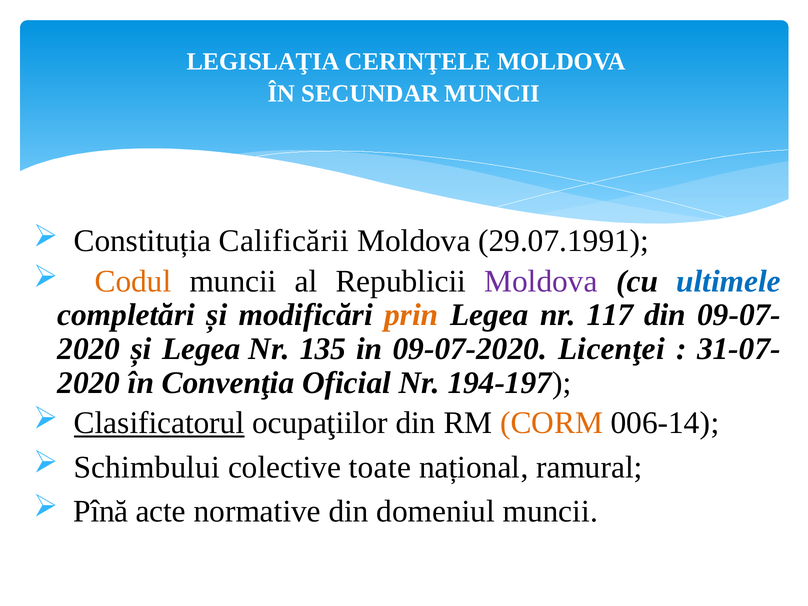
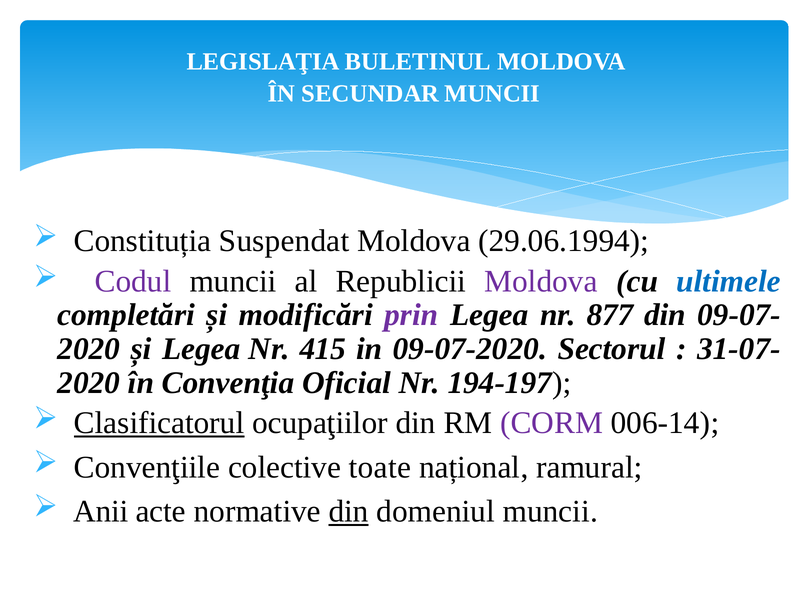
CERINŢELE: CERINŢELE -> BULETINUL
Calificării: Calificării -> Suspendat
29.07.1991: 29.07.1991 -> 29.06.1994
Codul colour: orange -> purple
prin colour: orange -> purple
117: 117 -> 877
135: 135 -> 415
Licenţei: Licenţei -> Sectorul
CORM colour: orange -> purple
Schimbului: Schimbului -> Convenţiile
Pînă: Pînă -> Anii
din at (349, 511) underline: none -> present
